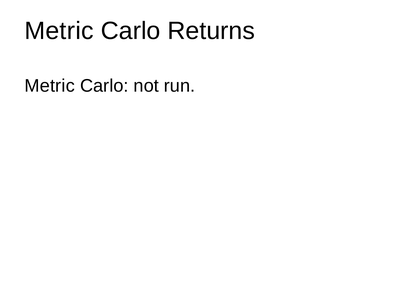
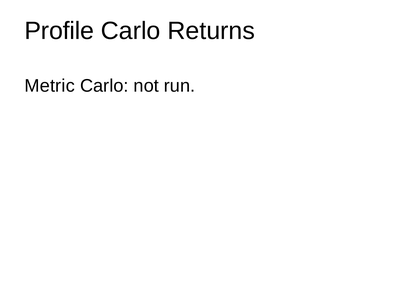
Metric at (59, 31): Metric -> Profile
